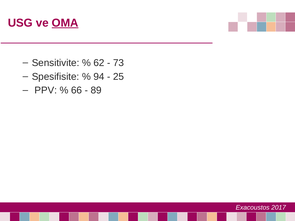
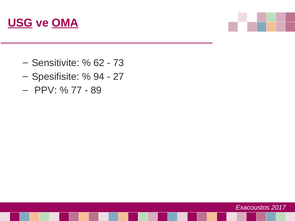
USG underline: none -> present
25: 25 -> 27
66: 66 -> 77
